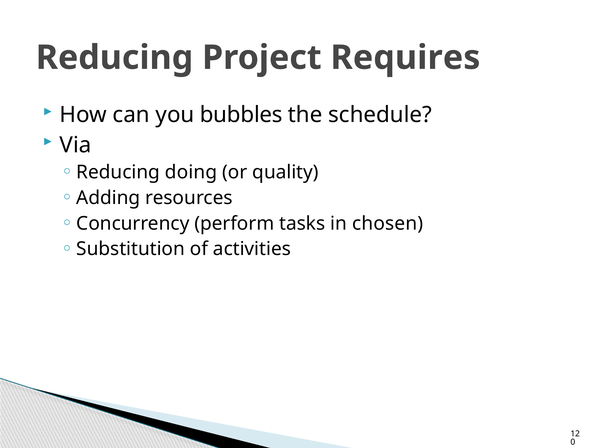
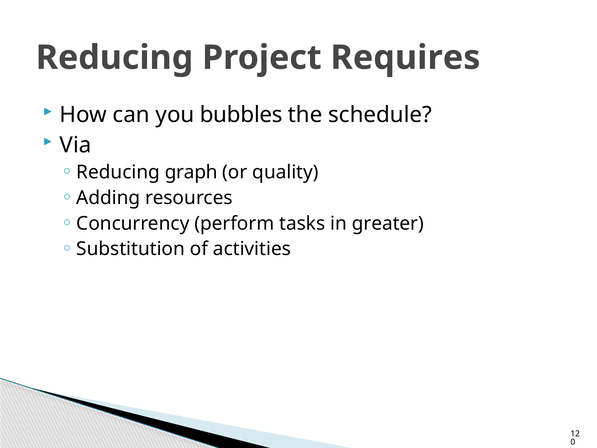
doing: doing -> graph
chosen: chosen -> greater
